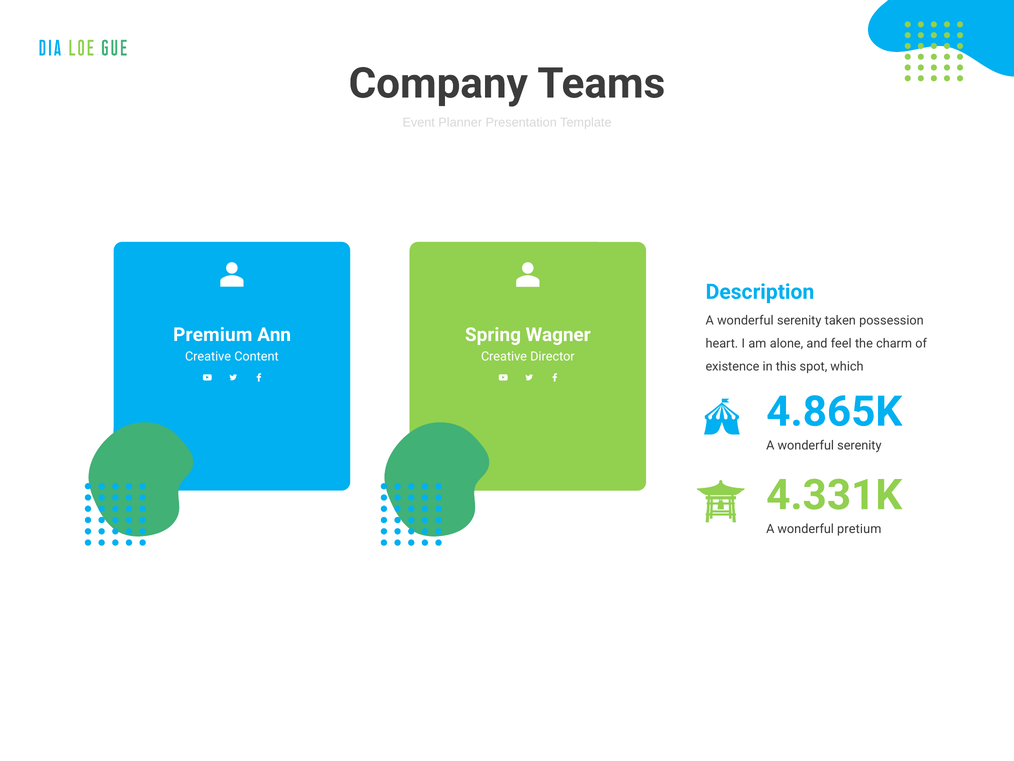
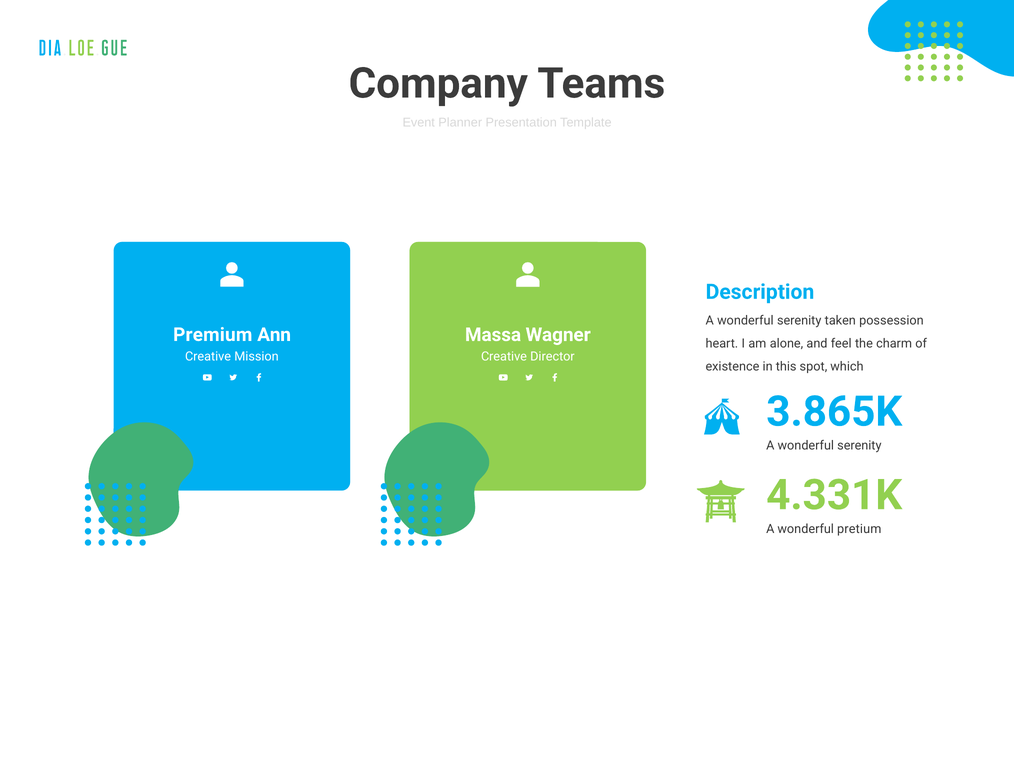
Spring: Spring -> Massa
Content: Content -> Mission
4.865K: 4.865K -> 3.865K
